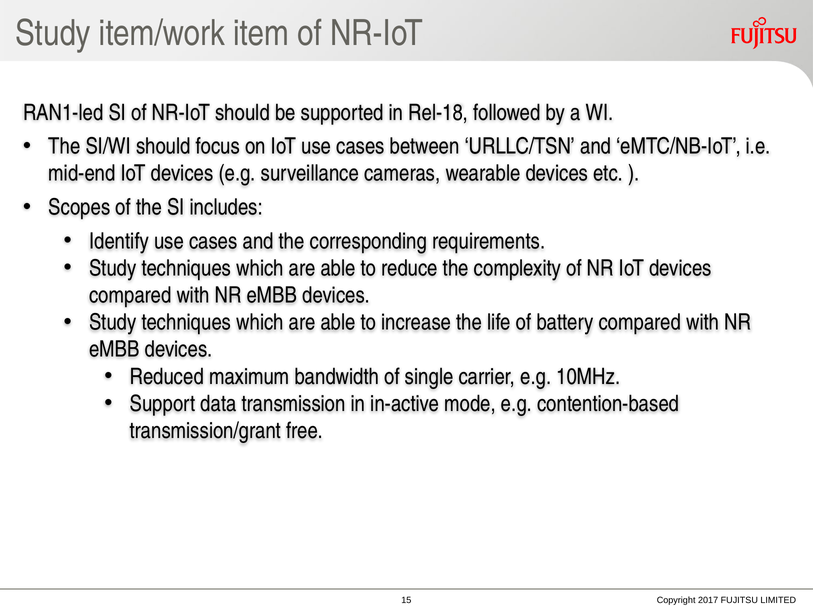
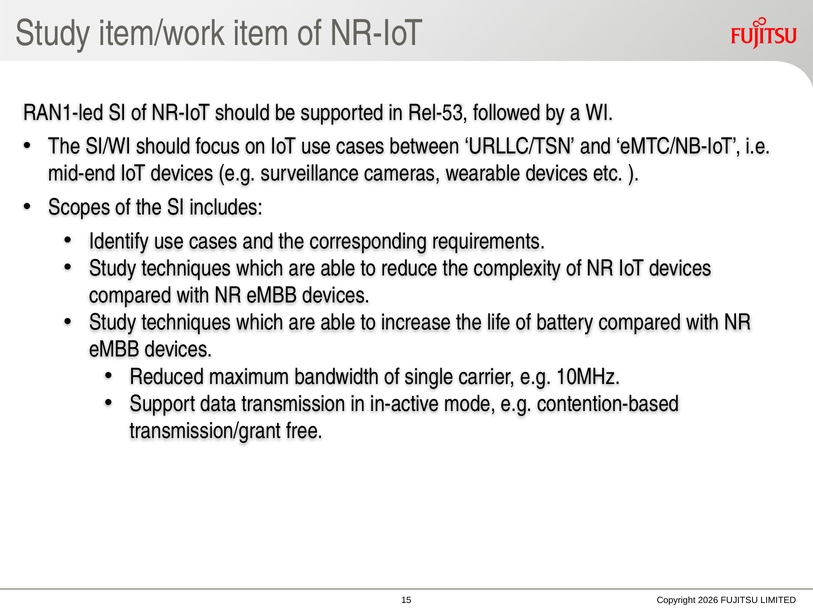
Rel-18: Rel-18 -> Rel-53
2017: 2017 -> 2026
